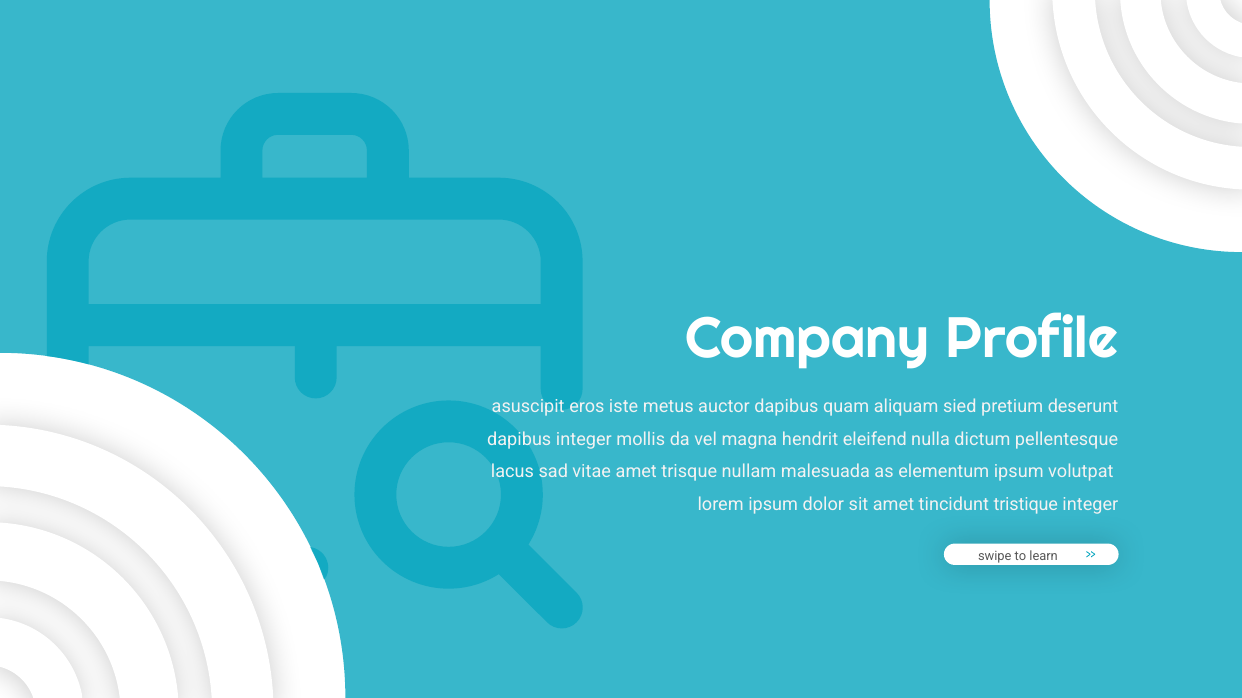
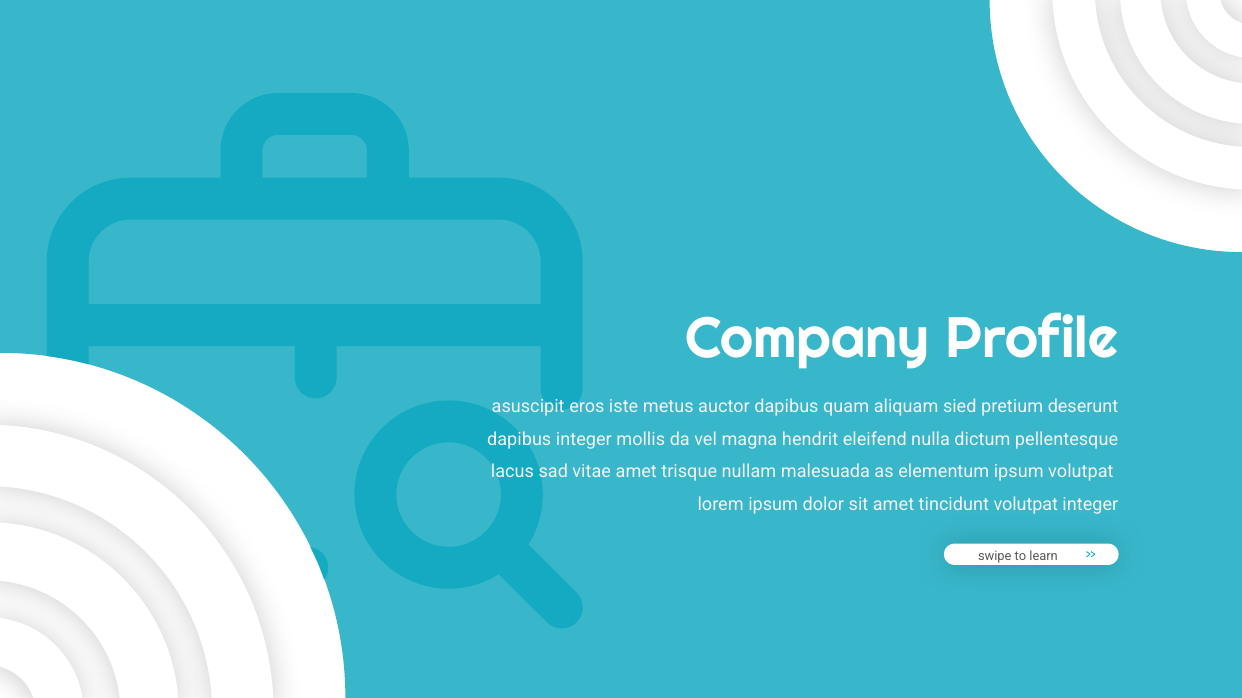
tincidunt tristique: tristique -> volutpat
